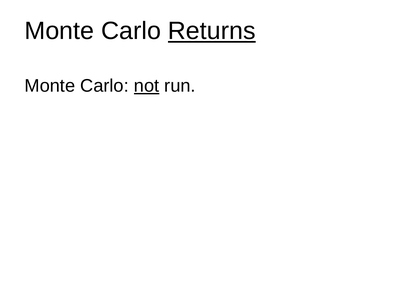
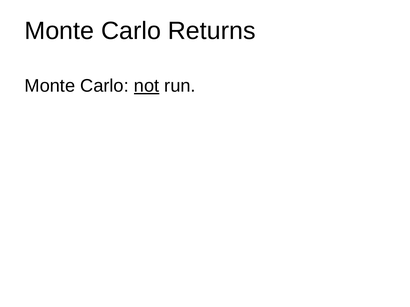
Returns underline: present -> none
